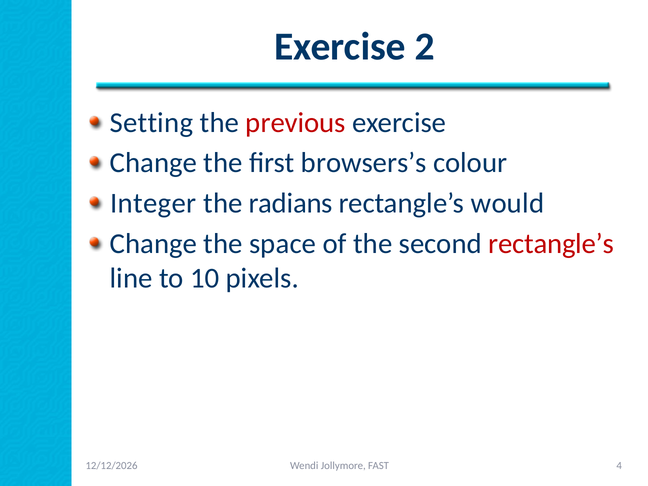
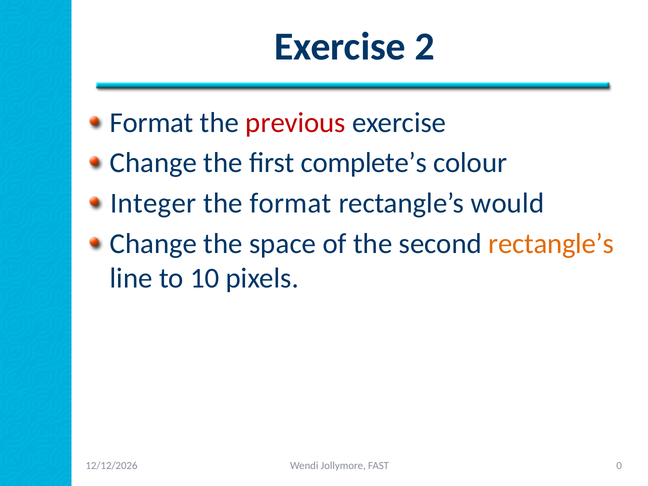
Setting at (151, 123): Setting -> Format
browsers’s: browsers’s -> complete’s
the radians: radians -> format
rectangle’s at (551, 244) colour: red -> orange
4: 4 -> 0
